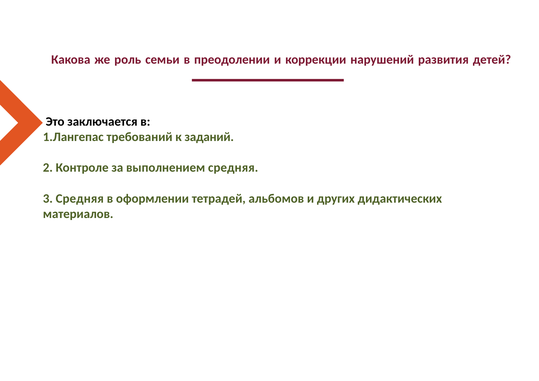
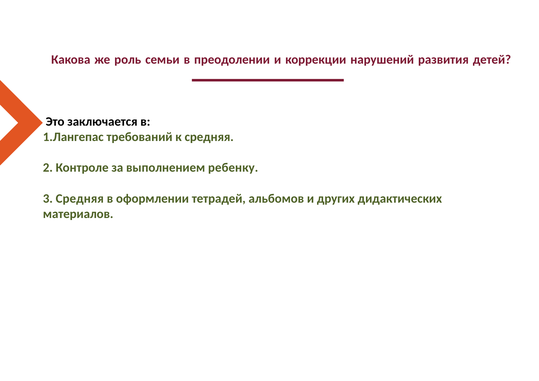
к заданий: заданий -> средняя
выполнением средняя: средняя -> ребенку
